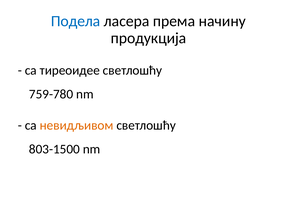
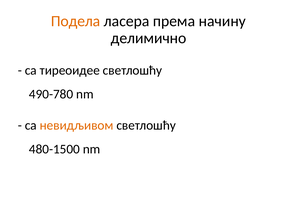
Подела colour: blue -> orange
продукција: продукција -> делимично
759-780: 759-780 -> 490-780
803-1500: 803-1500 -> 480-1500
